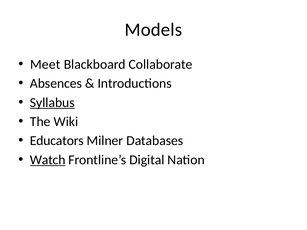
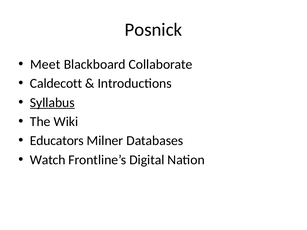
Models: Models -> Posnick
Absences: Absences -> Caldecott
Watch underline: present -> none
